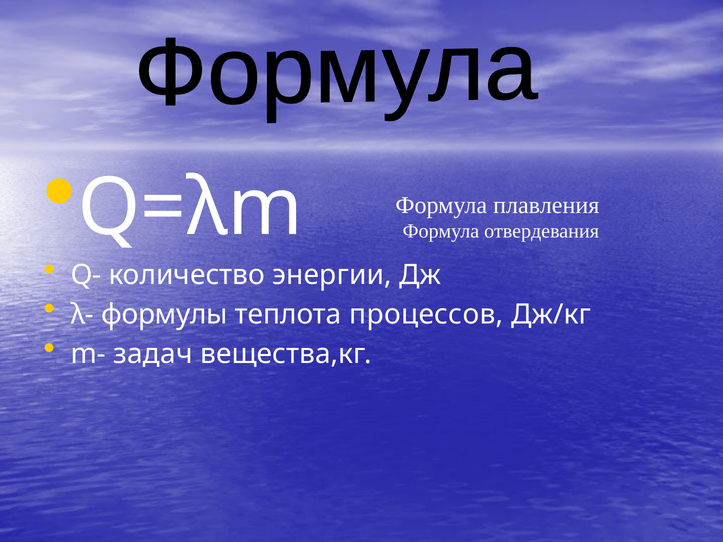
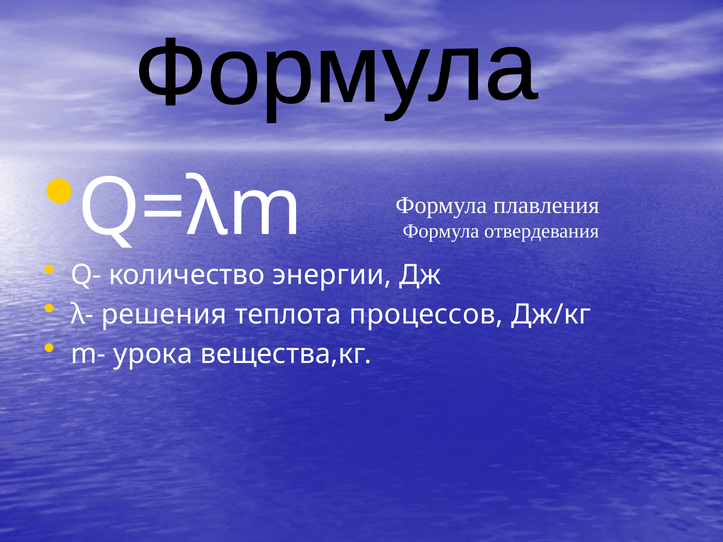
формулы: формулы -> решения
задач: задач -> урока
